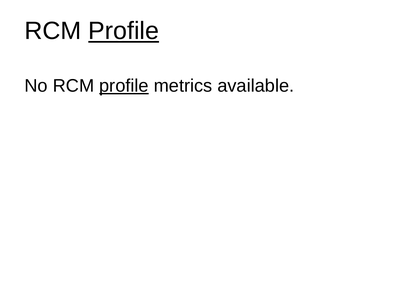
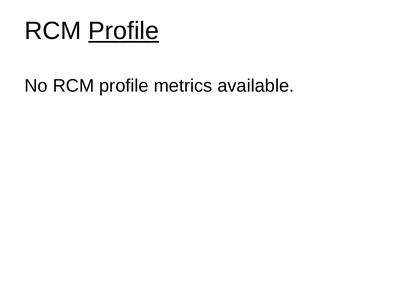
profile at (124, 86) underline: present -> none
